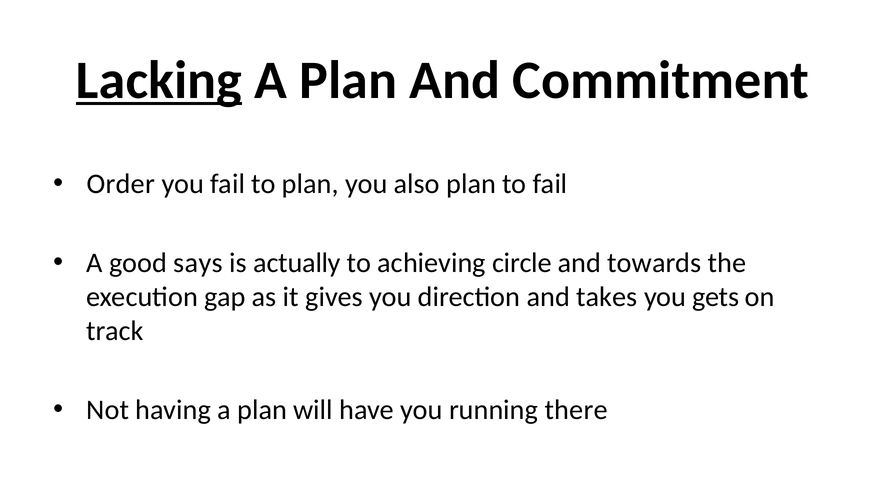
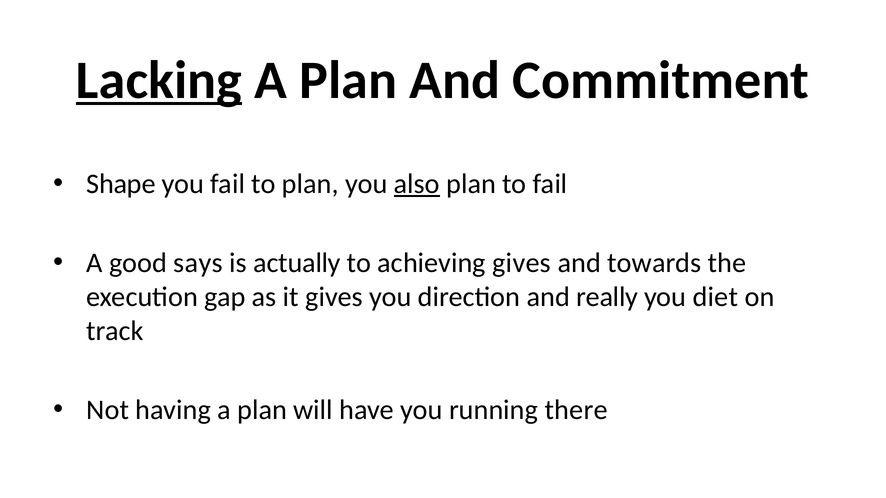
Order: Order -> Shape
also underline: none -> present
achieving circle: circle -> gives
takes: takes -> really
gets: gets -> diet
